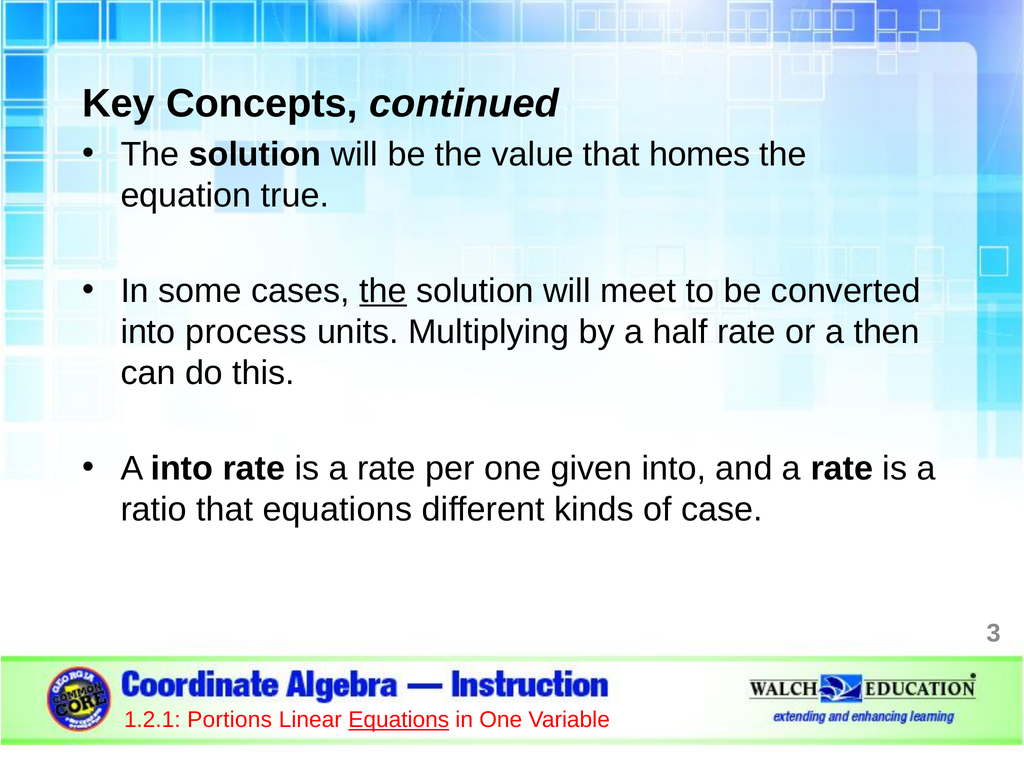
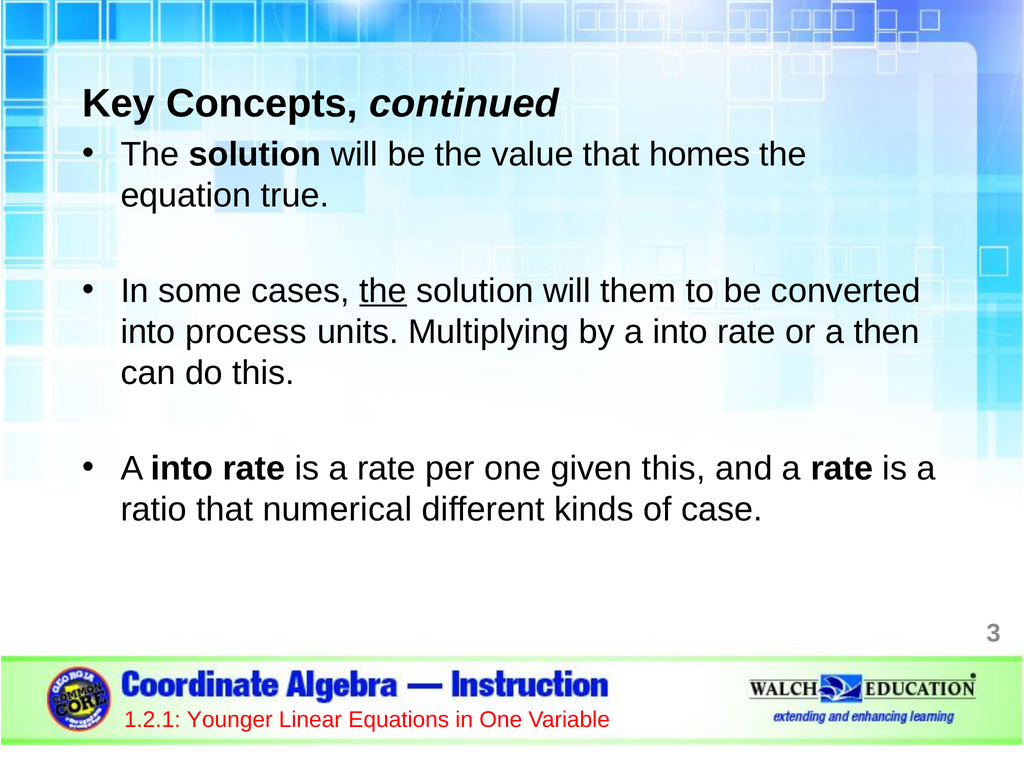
meet: meet -> them
by a half: half -> into
given into: into -> this
that equations: equations -> numerical
Portions: Portions -> Younger
Equations at (399, 720) underline: present -> none
